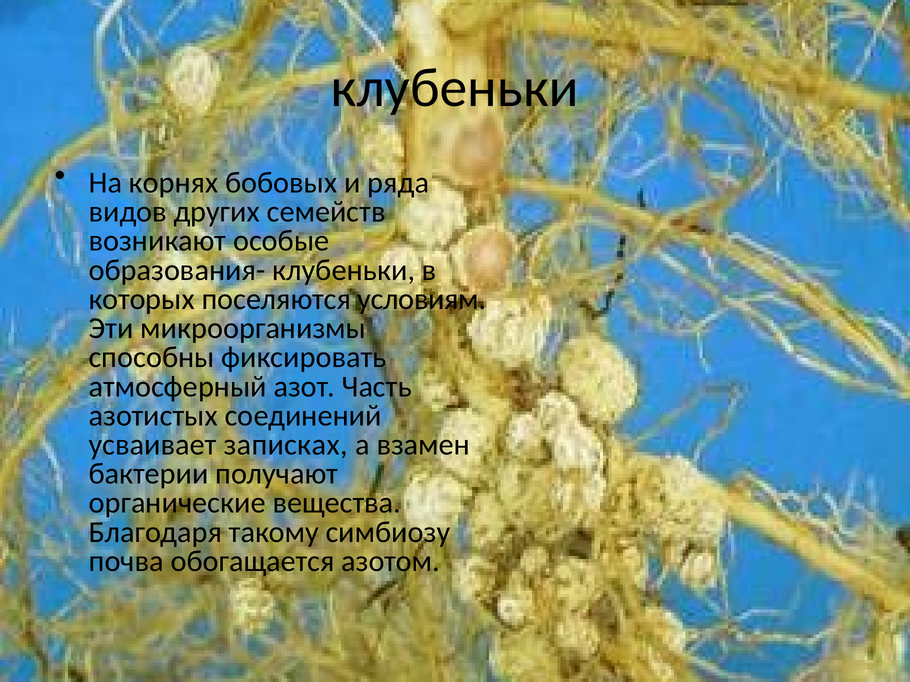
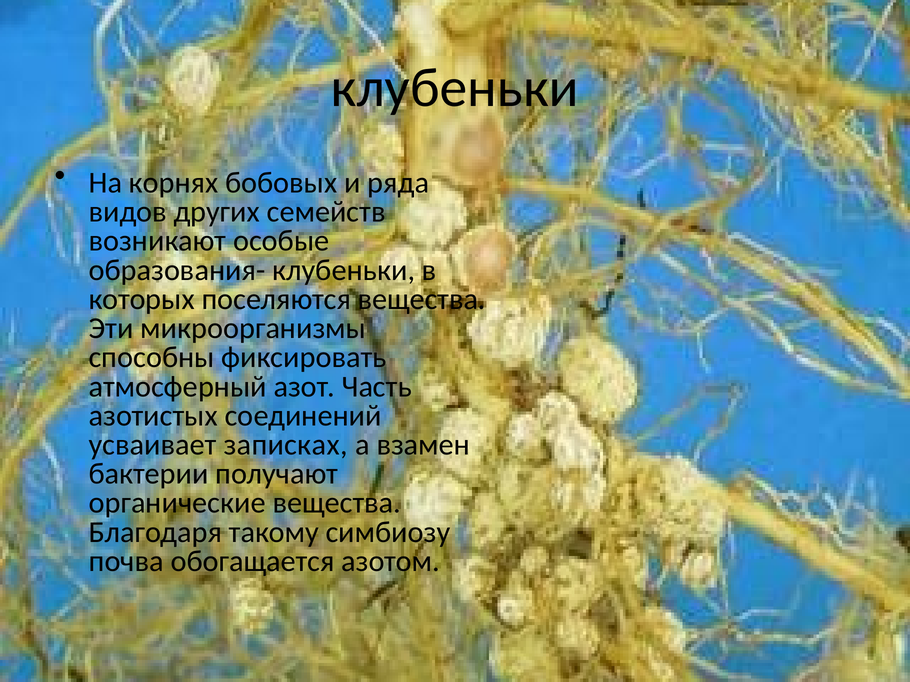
поселяются условиям: условиям -> вещества
